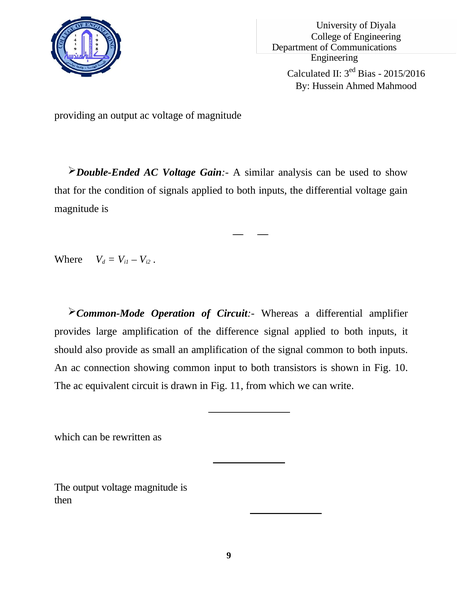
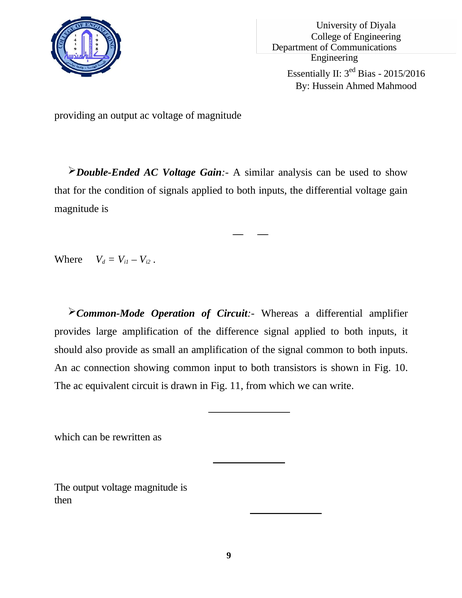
Calculated: Calculated -> Essentially
